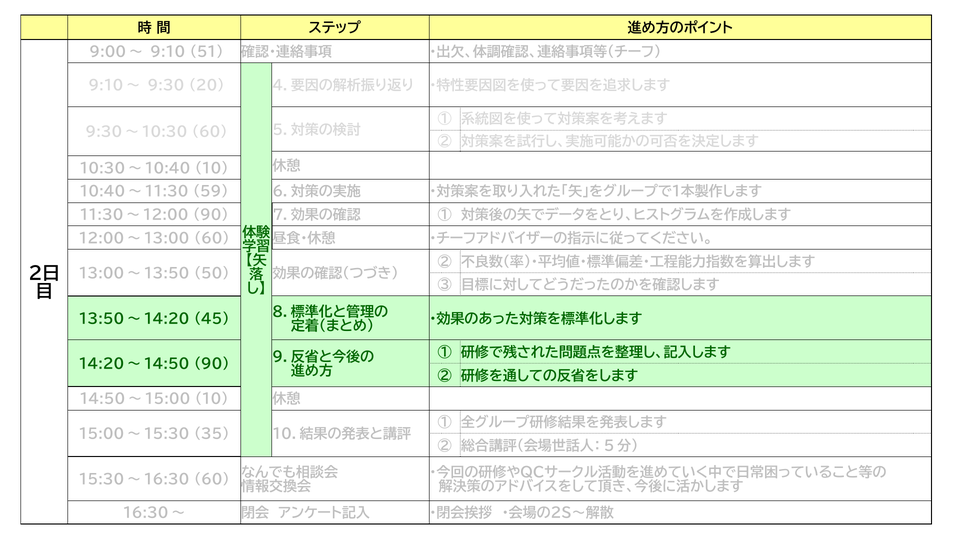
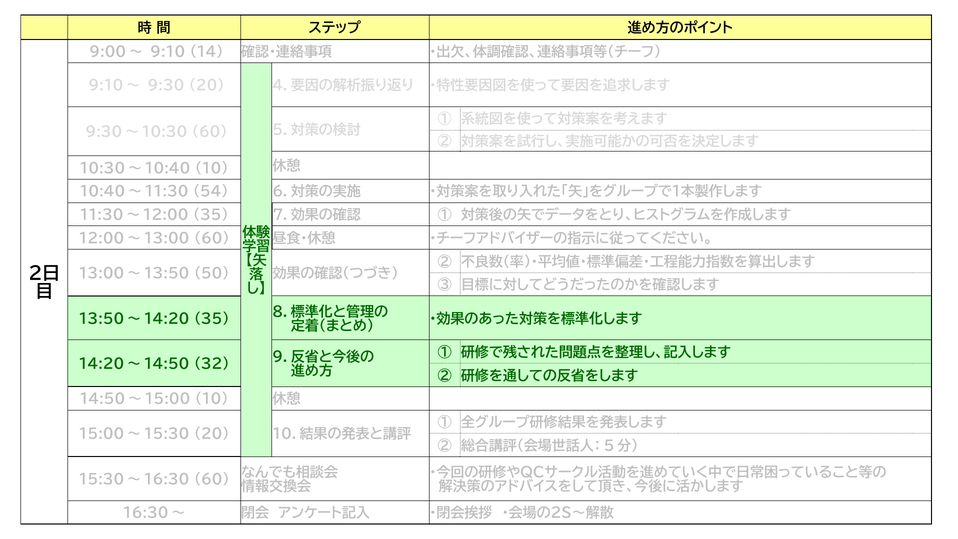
51: 51 -> 14
59: 59 -> 54
11:30～12:00 90: 90 -> 35
13:50～14:20 45: 45 -> 35
14:20～14:50 90: 90 -> 32
15:00～15:30 35: 35 -> 20
